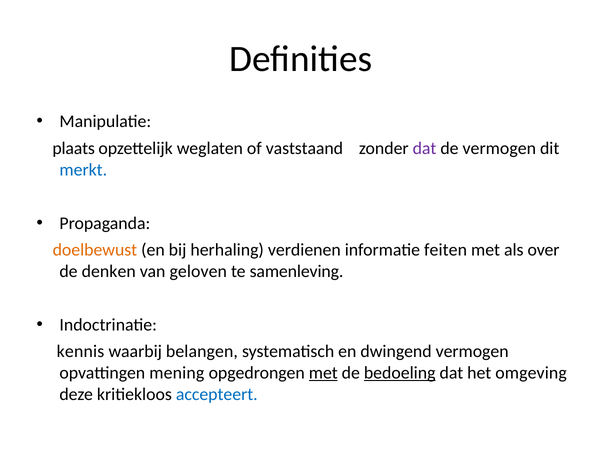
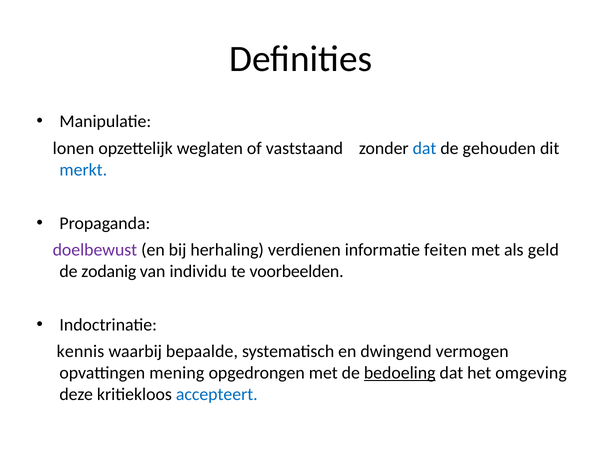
plaats: plaats -> lonen
dat at (425, 149) colour: purple -> blue
de vermogen: vermogen -> gehouden
doelbewust colour: orange -> purple
over: over -> geld
denken: denken -> zodanig
geloven: geloven -> individu
samenleving: samenleving -> voorbeelden
belangen: belangen -> bepaalde
met at (323, 373) underline: present -> none
